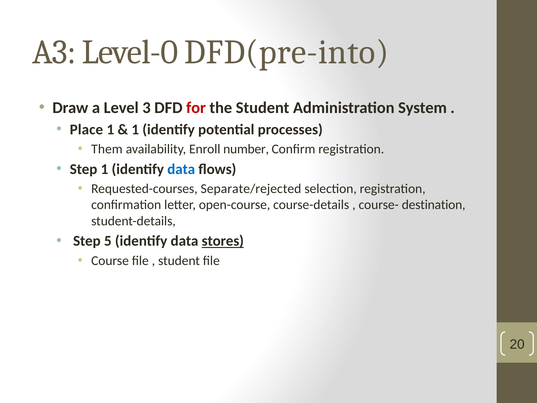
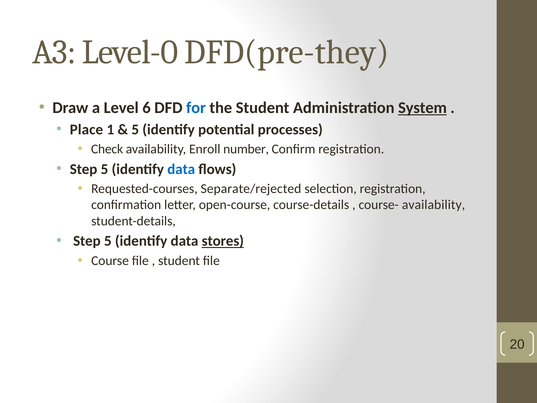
DFD(pre-into: DFD(pre-into -> DFD(pre-they
3: 3 -> 6
for colour: red -> blue
System underline: none -> present
1 at (135, 129): 1 -> 5
Them: Them -> Check
1 at (105, 169): 1 -> 5
course- destination: destination -> availability
